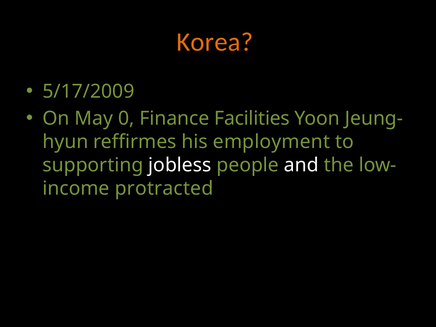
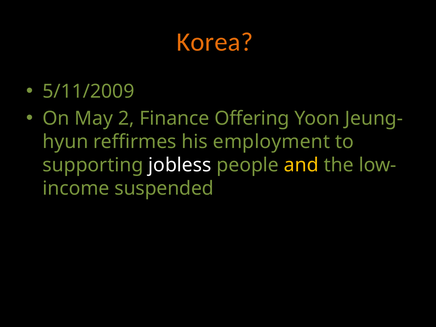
5/17/2009: 5/17/2009 -> 5/11/2009
0: 0 -> 2
Facilities: Facilities -> Offering
and colour: white -> yellow
protracted: protracted -> suspended
